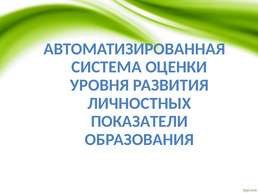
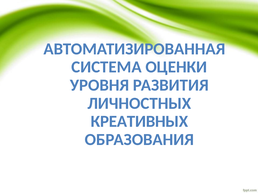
ПОКАЗАТЕЛИ: ПОКАЗАТЕЛИ -> КРЕАТИВНЫХ
